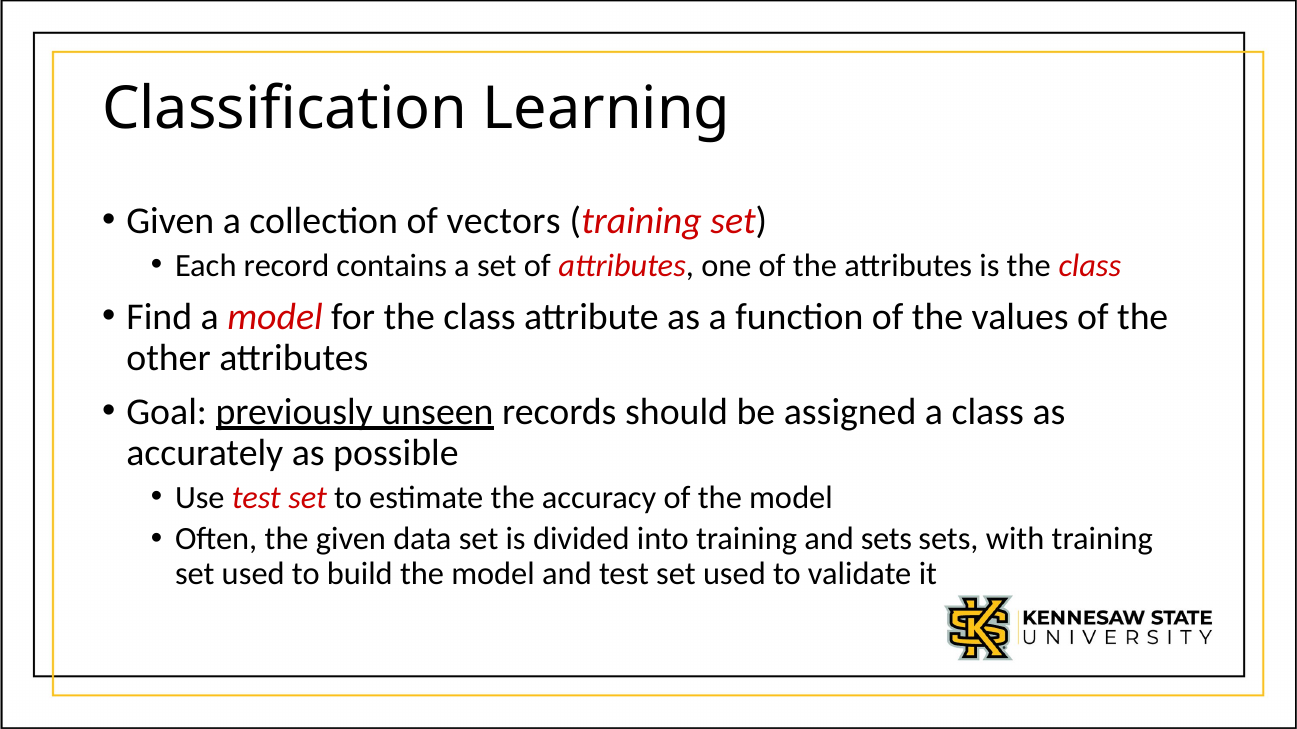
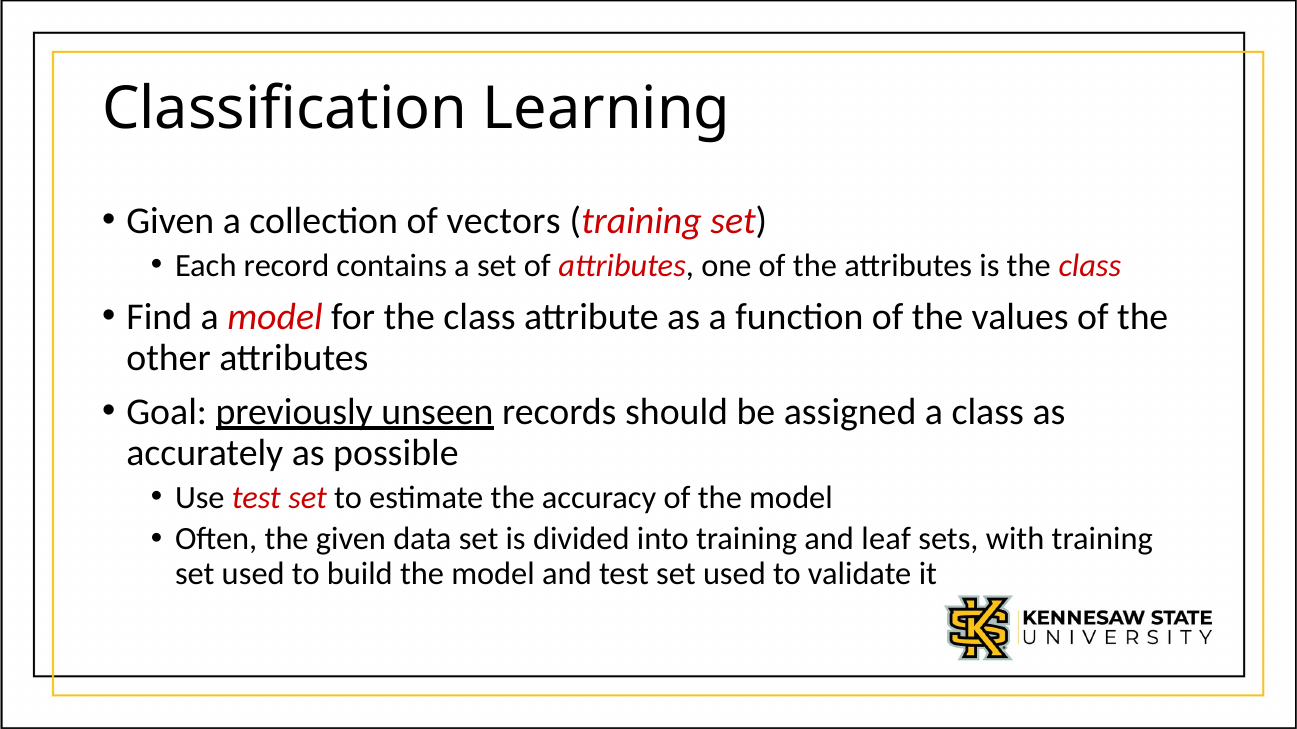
and sets: sets -> leaf
